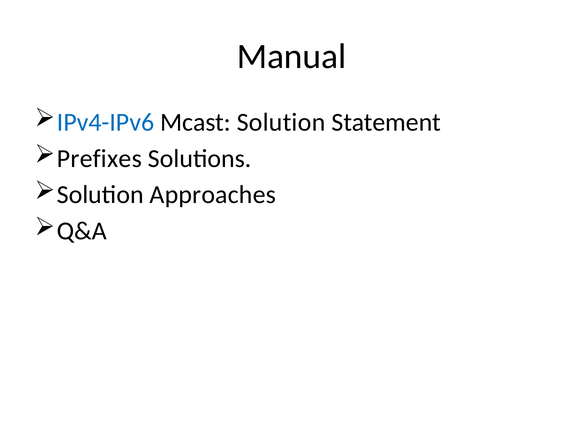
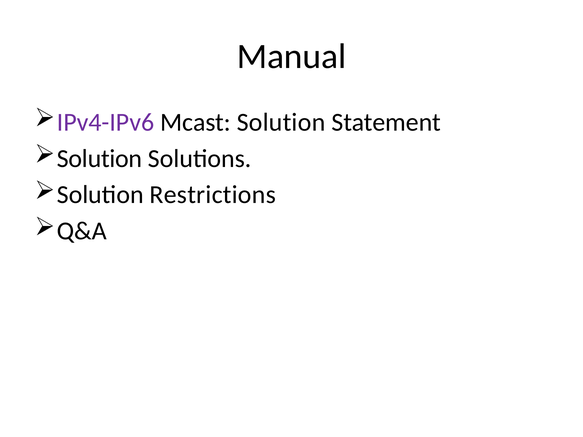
IPv4-IPv6 colour: blue -> purple
Prefixes at (99, 159): Prefixes -> Solution
Approaches: Approaches -> Restrictions
